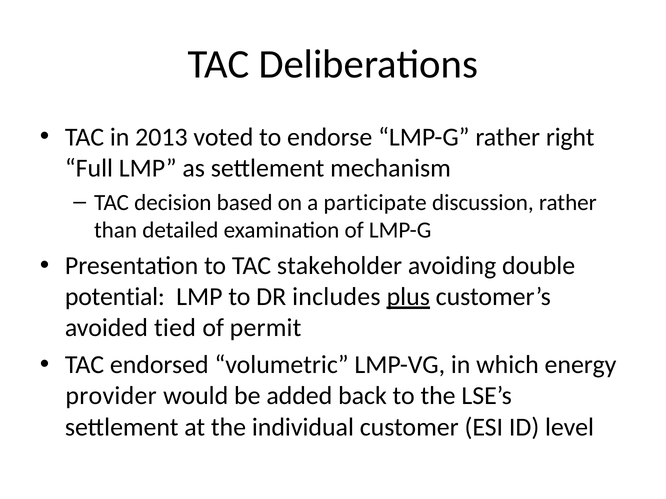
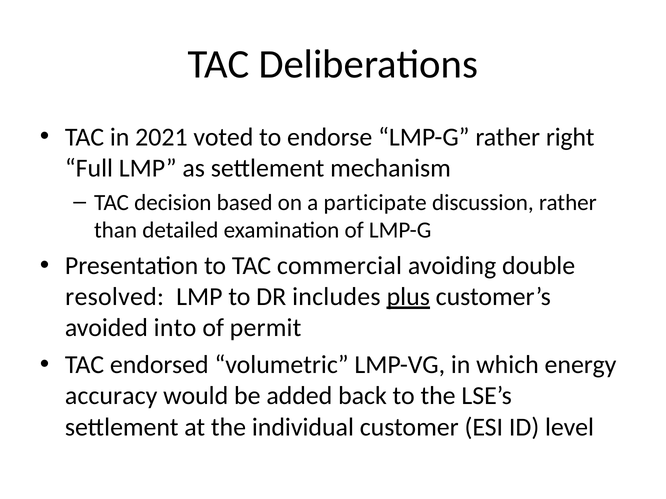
2013: 2013 -> 2021
stakeholder: stakeholder -> commercial
potential: potential -> resolved
tied: tied -> into
provider: provider -> accuracy
